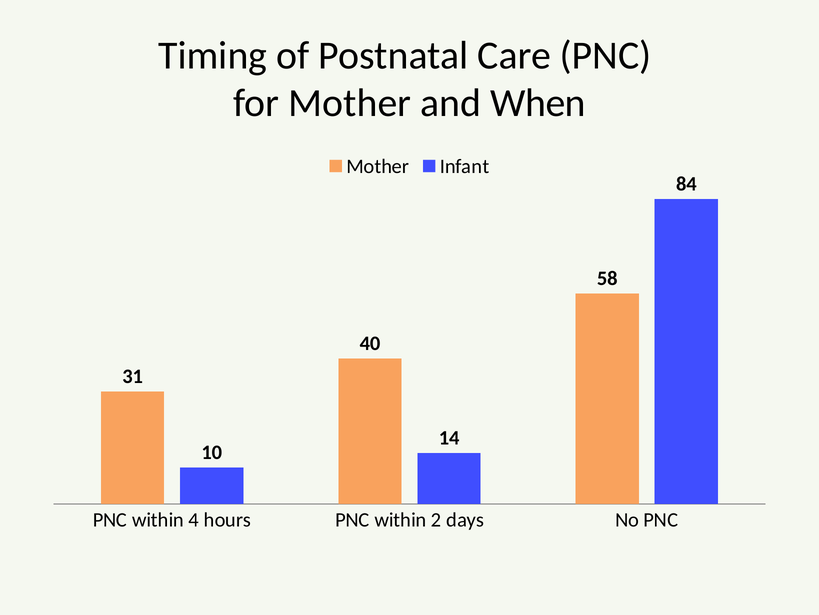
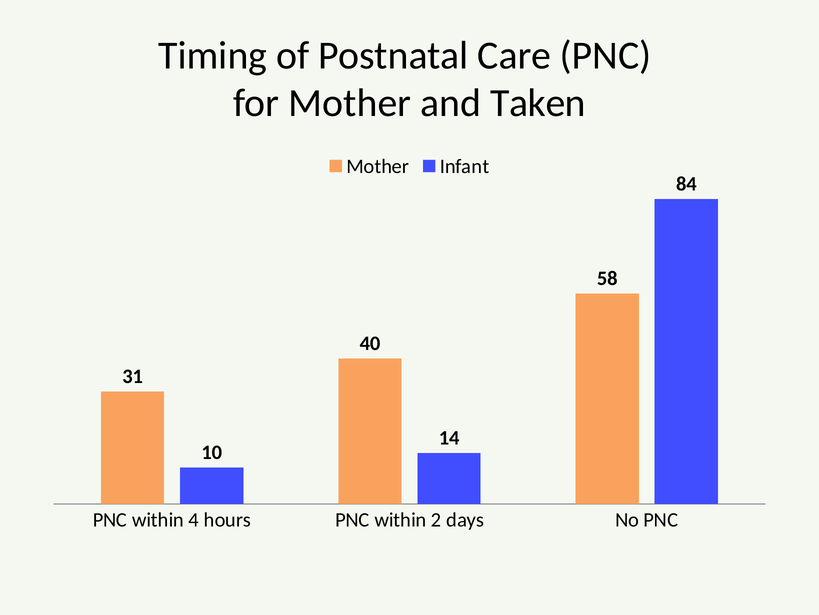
When: When -> Taken
